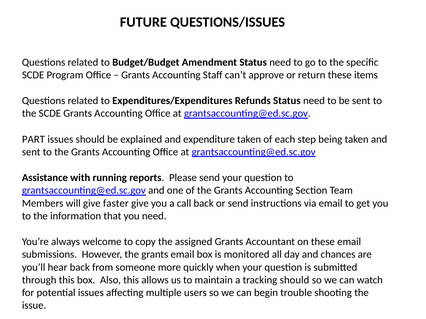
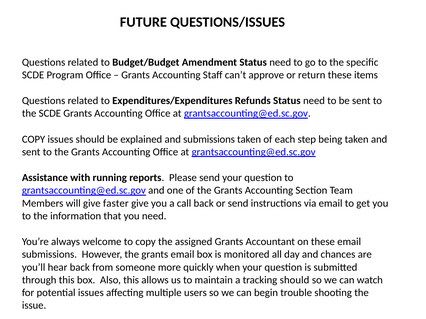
PART at (33, 139): PART -> COPY
and expenditure: expenditure -> submissions
